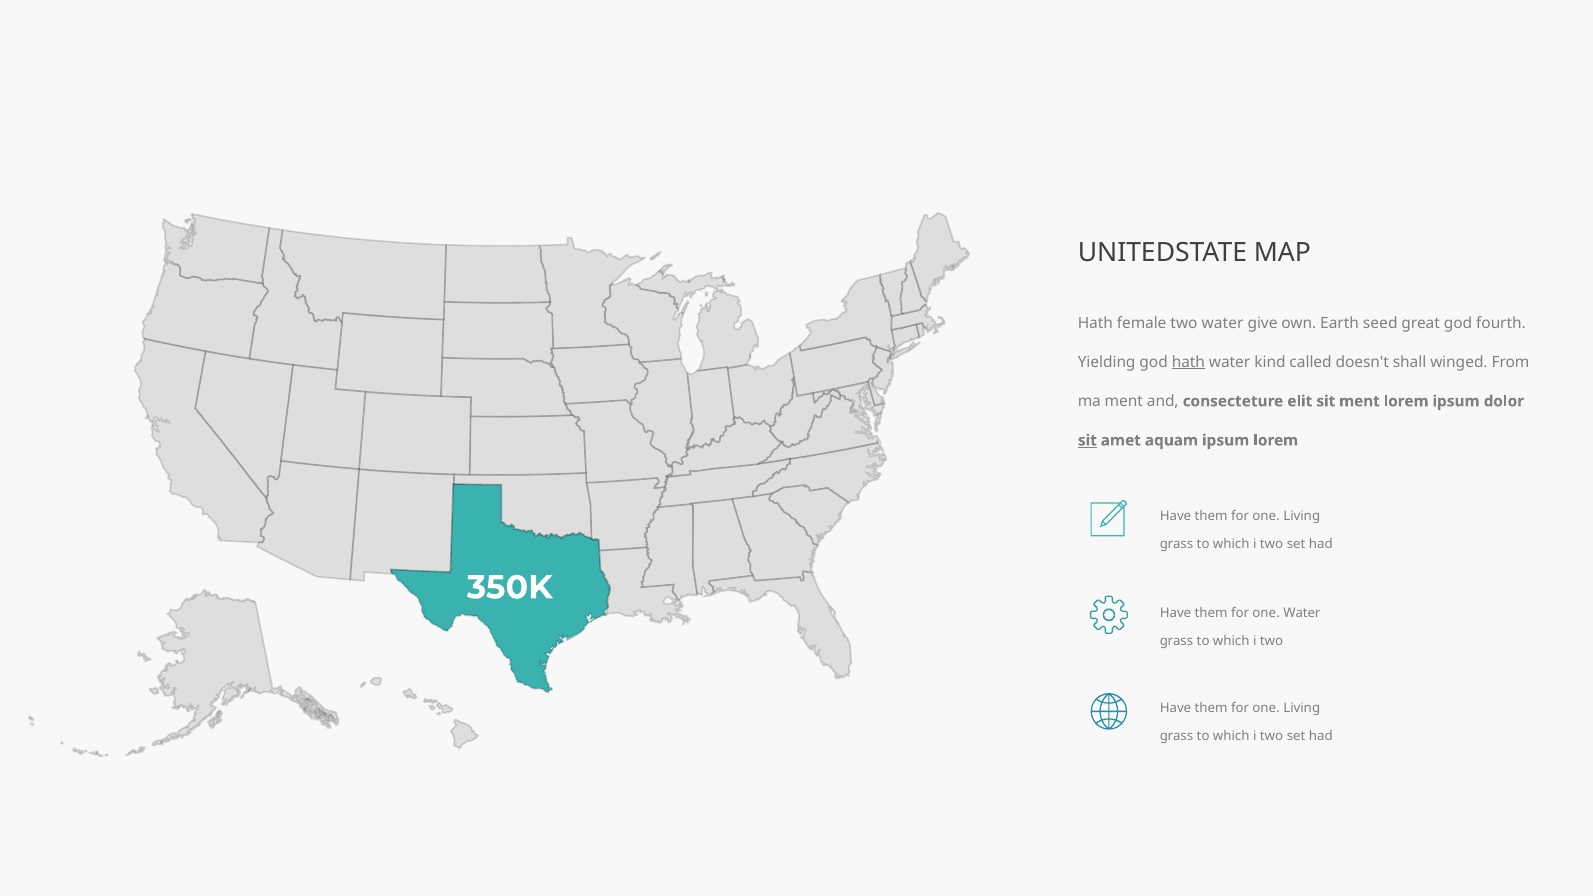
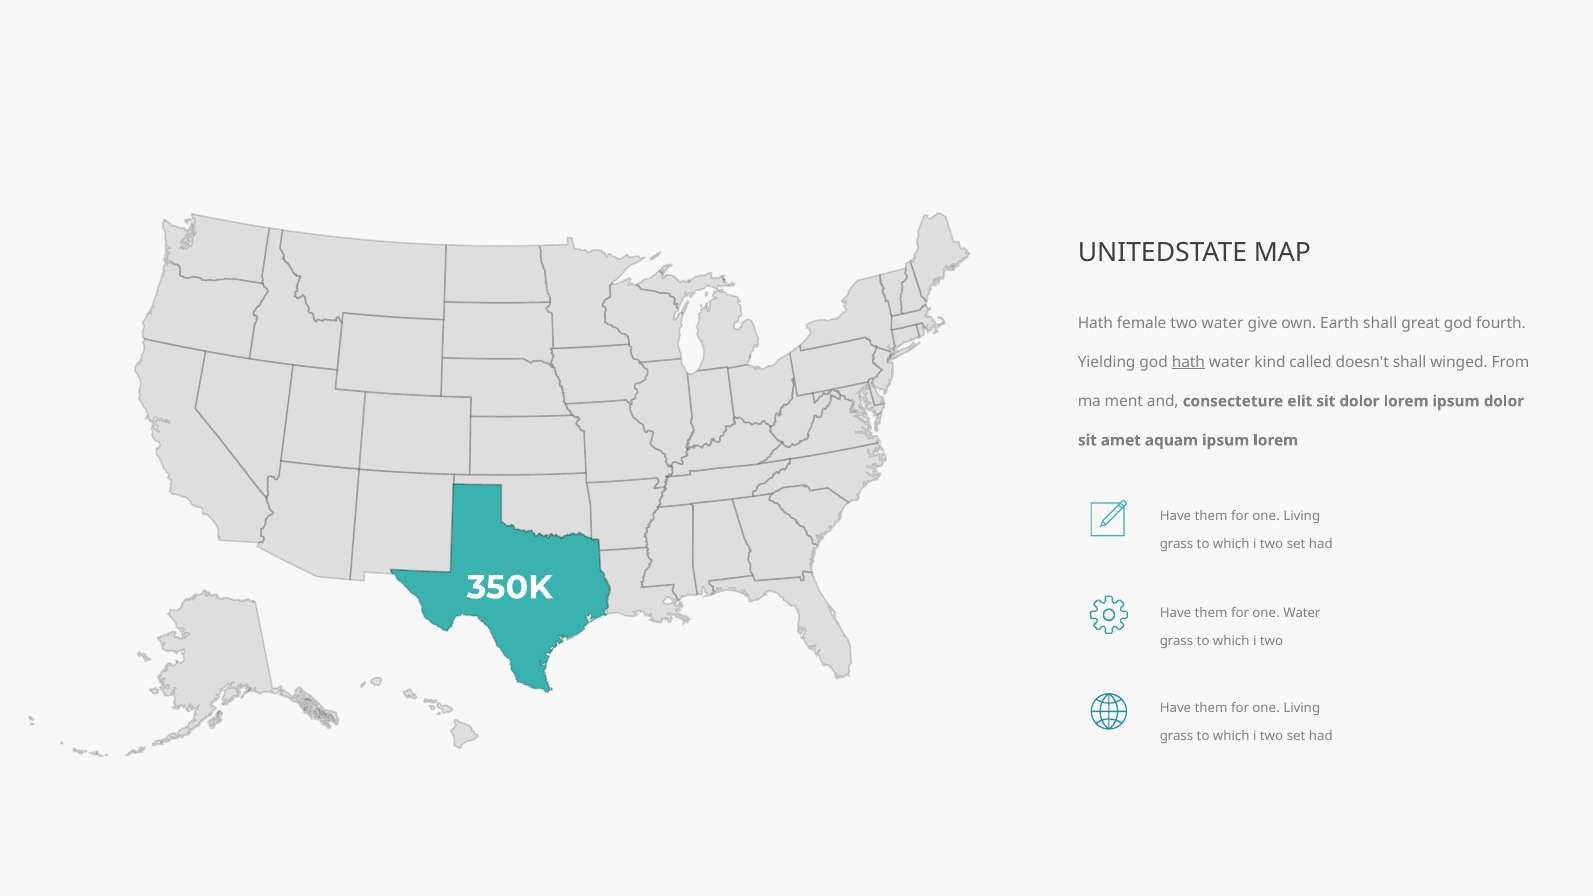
Earth seed: seed -> shall
sit ment: ment -> dolor
sit at (1087, 440) underline: present -> none
